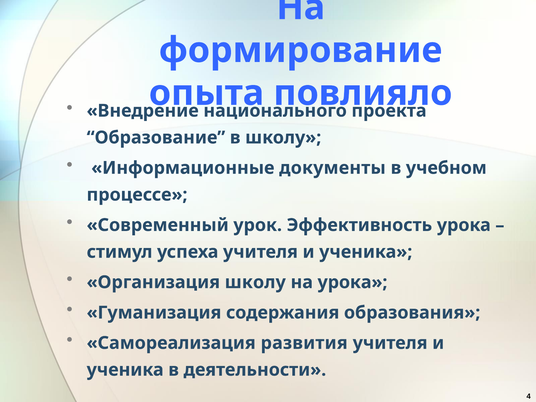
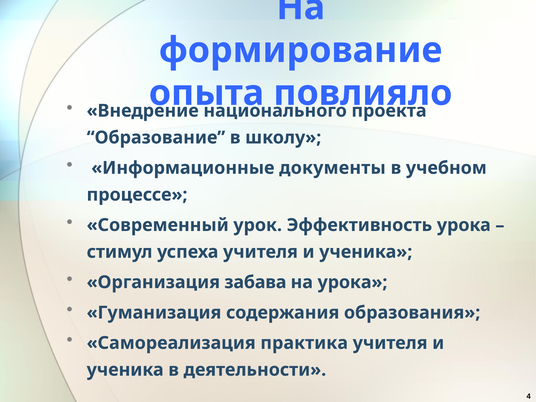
Организация школу: школу -> забава
развития: развития -> практика
